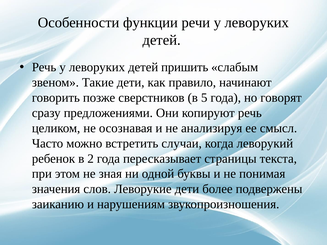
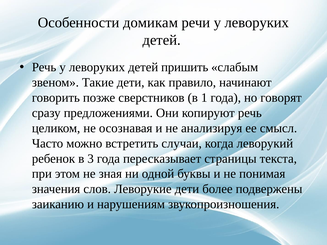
функции: функции -> домикам
5: 5 -> 1
2: 2 -> 3
